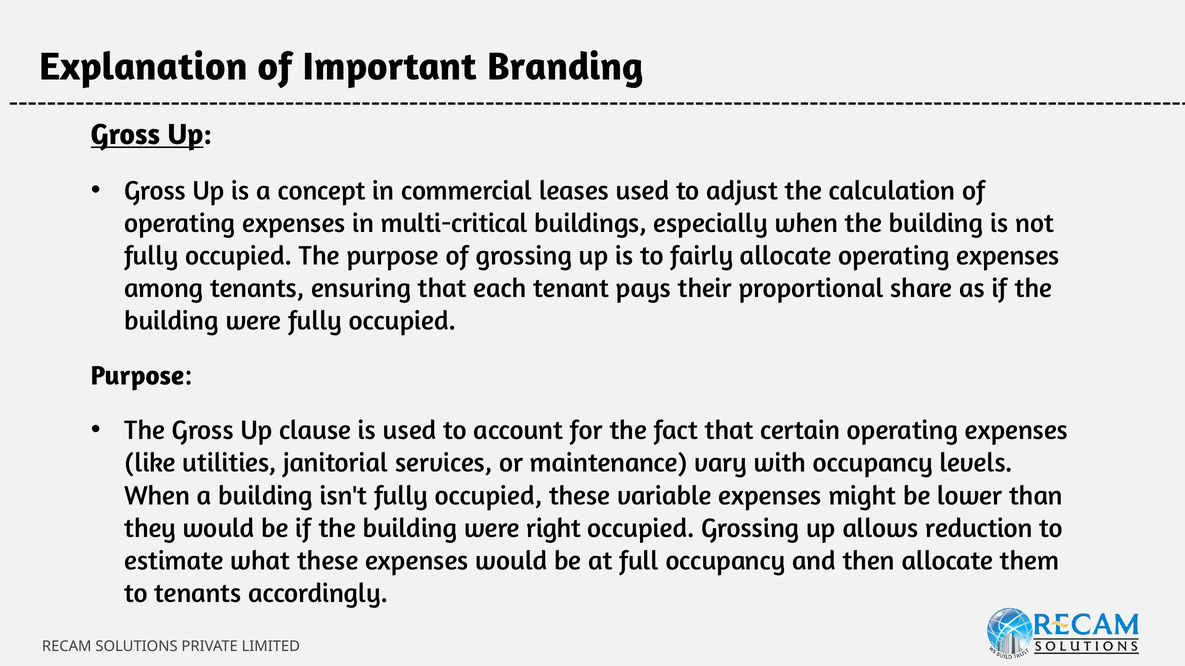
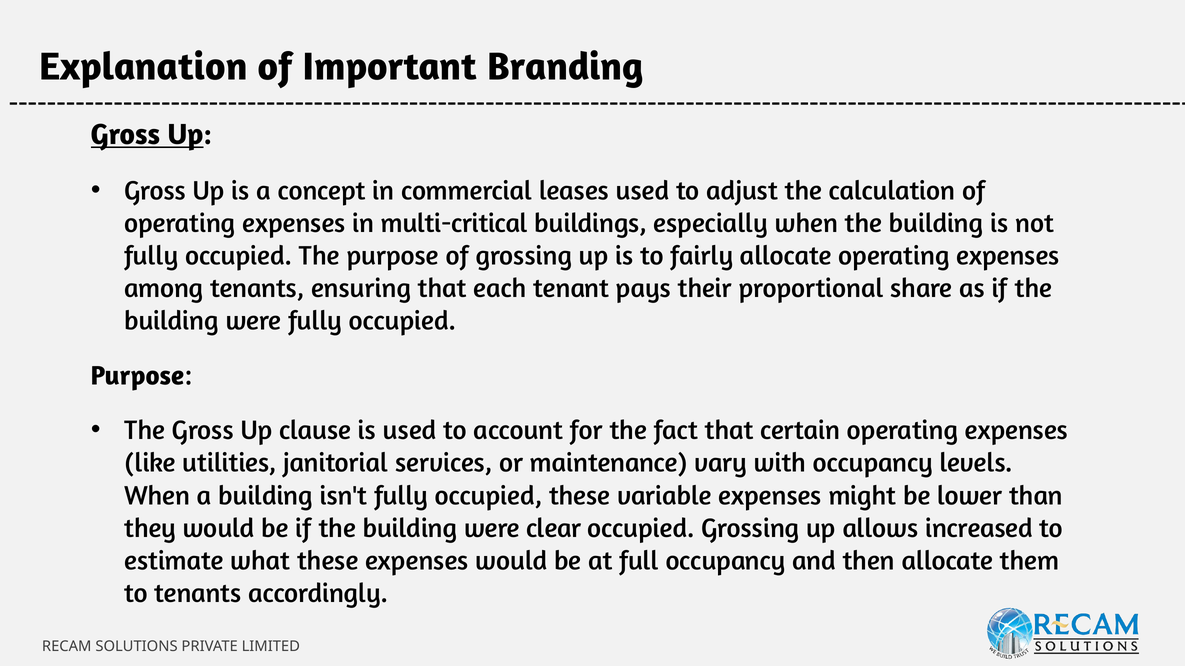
right: right -> clear
reduction: reduction -> increased
